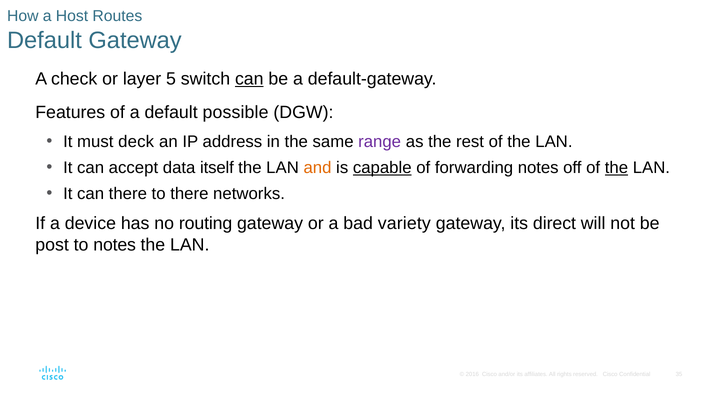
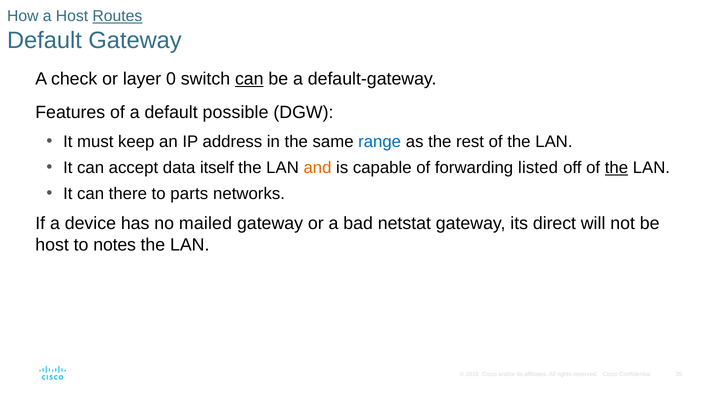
Routes underline: none -> present
5: 5 -> 0
deck: deck -> keep
range colour: purple -> blue
capable underline: present -> none
forwarding notes: notes -> listed
to there: there -> parts
routing: routing -> mailed
variety: variety -> netstat
post at (52, 245): post -> host
